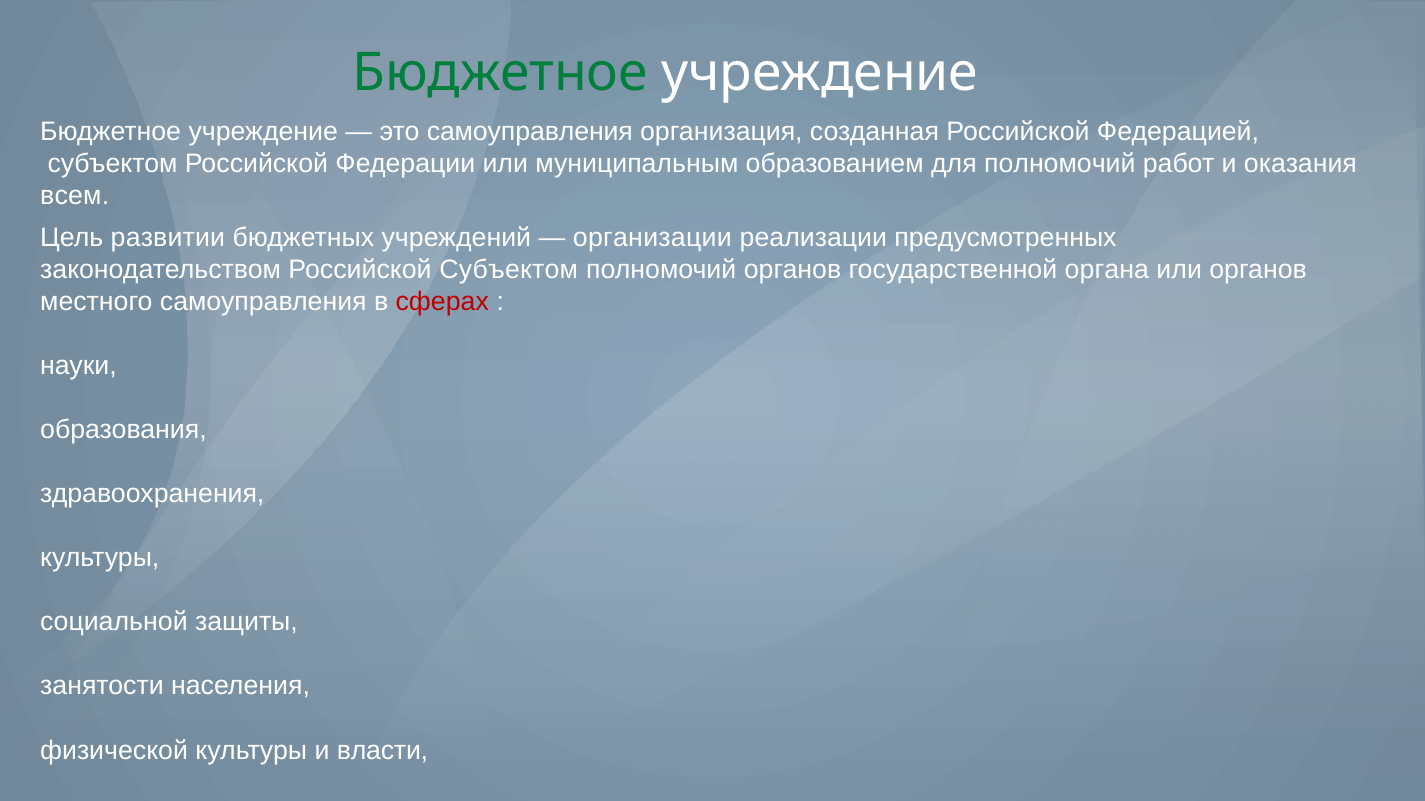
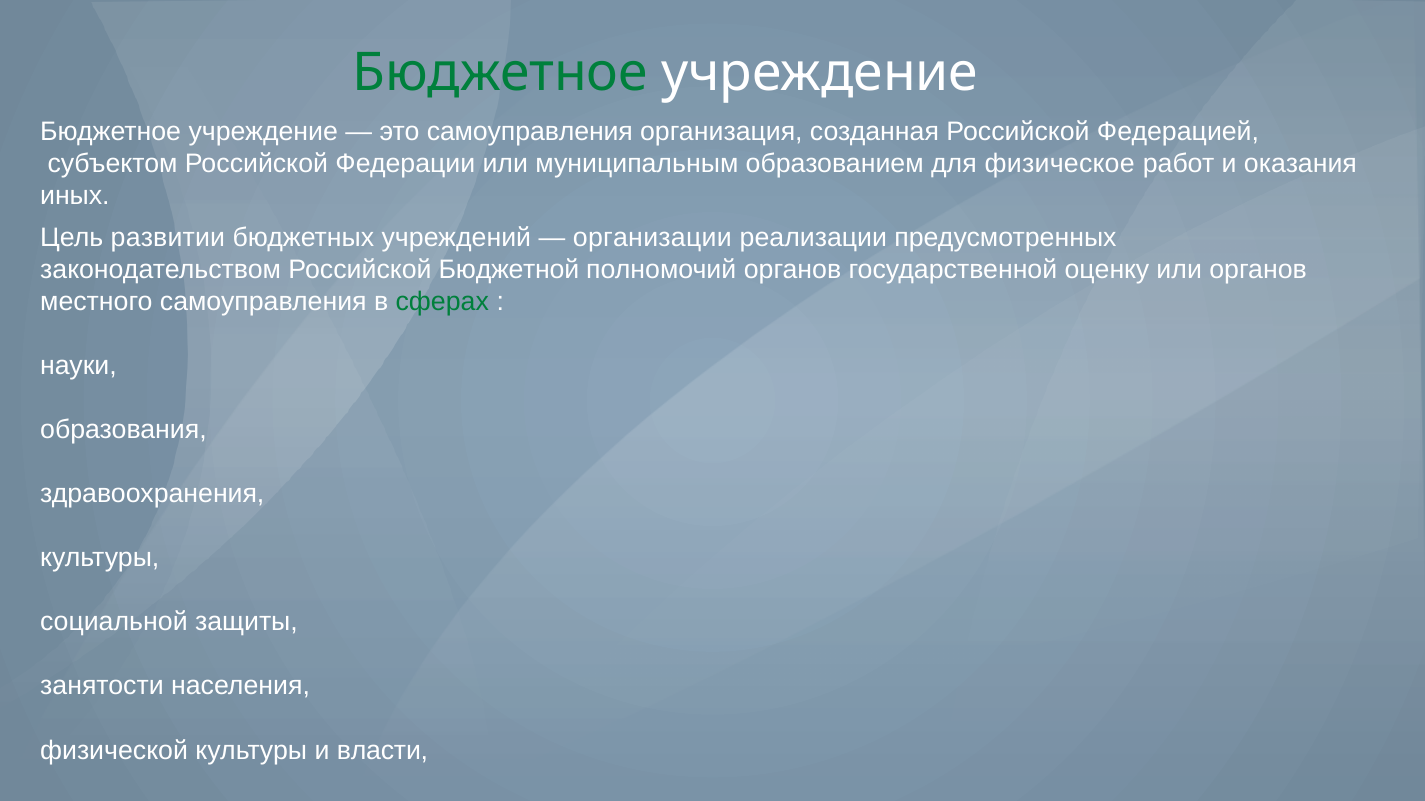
для полномочий: полномочий -> физическое
всем at (75, 196): всем -> иных
Российской Субъектом: Субъектом -> Бюджетной
органа: органа -> оценку
сферах at (442, 302) colour: red -> green
